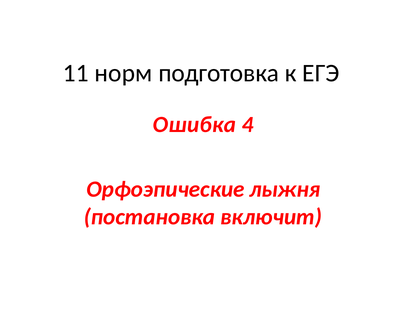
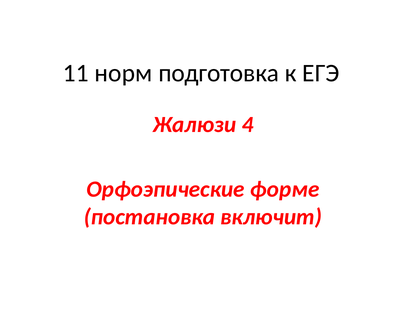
Ошибка: Ошибка -> Жалюзи
лыжня: лыжня -> форме
